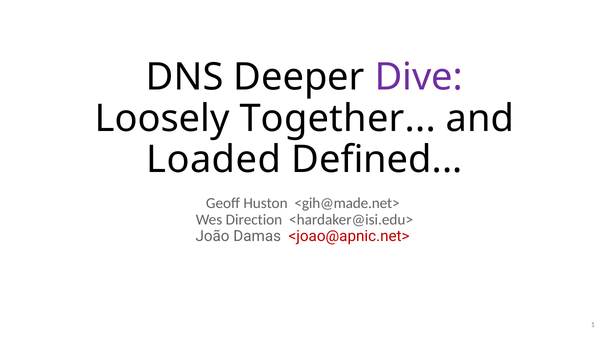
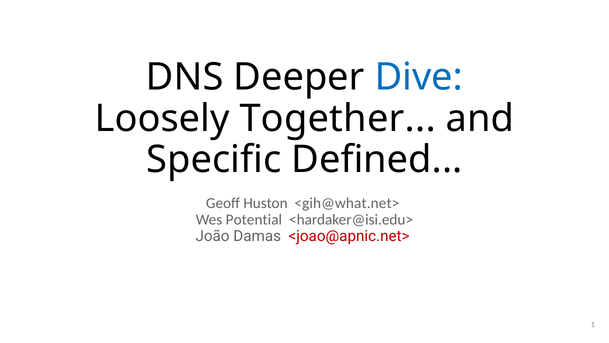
Dive colour: purple -> blue
Loaded: Loaded -> Specific
<gih@made.net>: <gih@made.net> -> <gih@what.net>
Direction: Direction -> Potential
